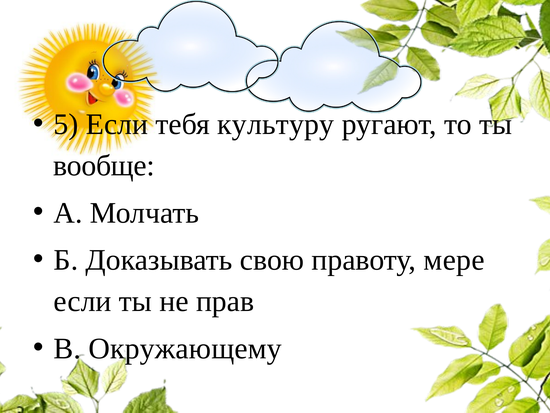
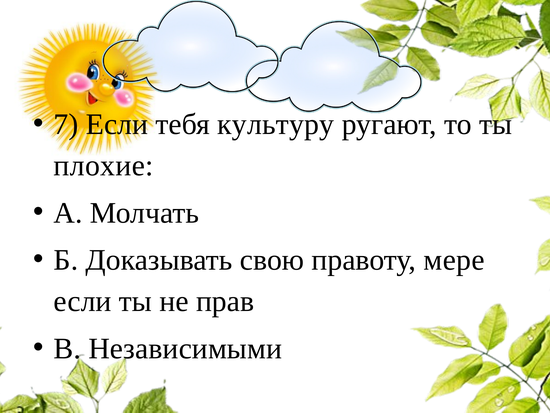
5: 5 -> 7
вообще: вообще -> плохие
Окружающему: Окружающему -> Независимыми
